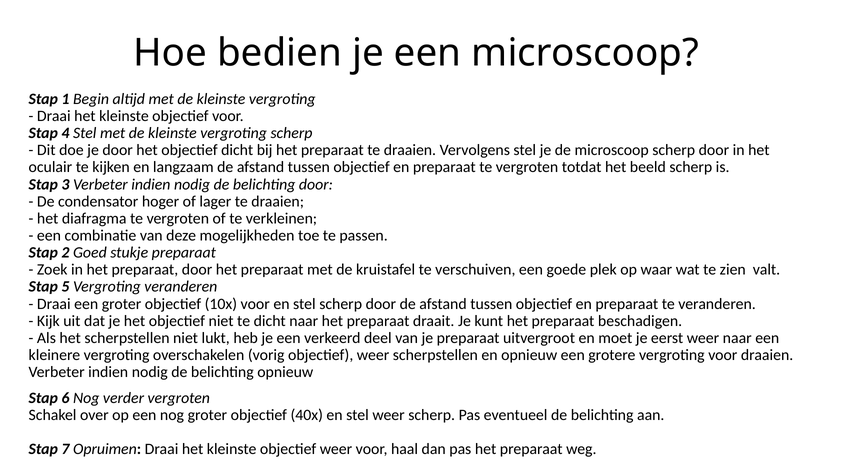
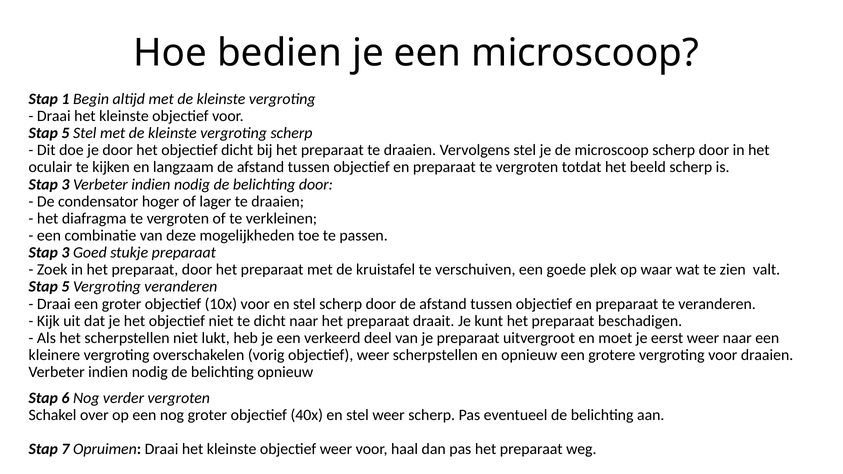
4 at (65, 133): 4 -> 5
2 at (65, 253): 2 -> 3
